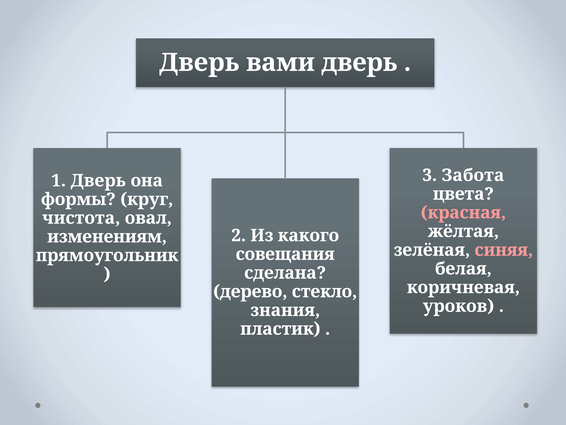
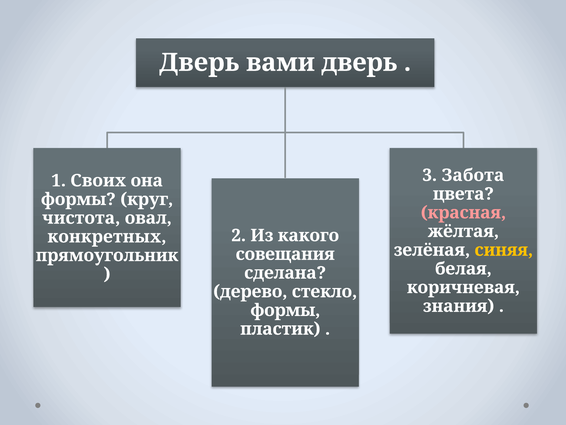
1 Дверь: Дверь -> Своих
изменениям: изменениям -> конкретных
синяя colour: pink -> yellow
уроков: уроков -> знания
знания at (285, 310): знания -> формы
